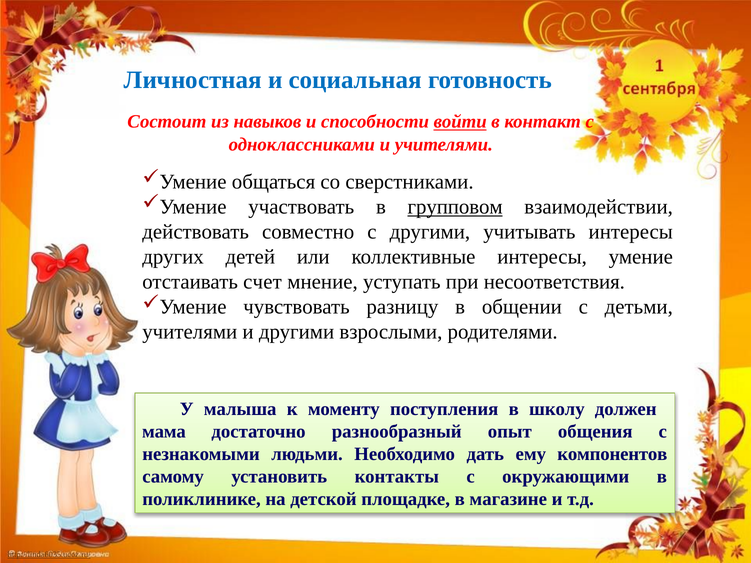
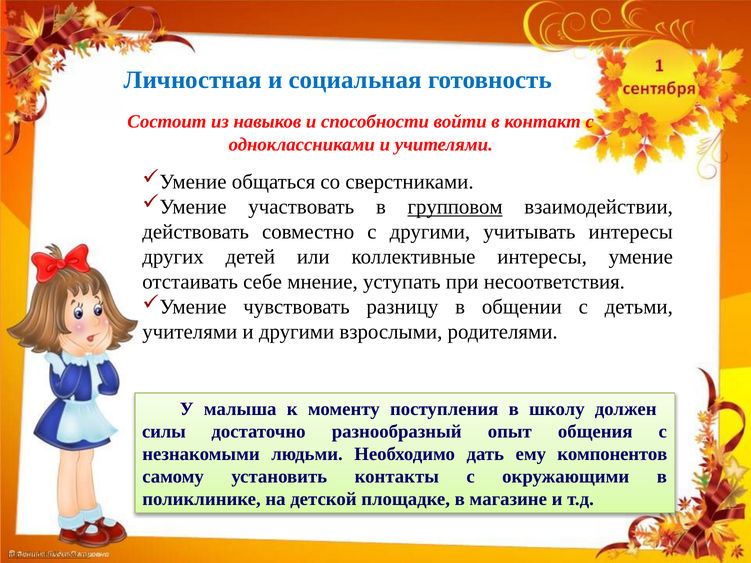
войти underline: present -> none
счет: счет -> себе
мама: мама -> силы
